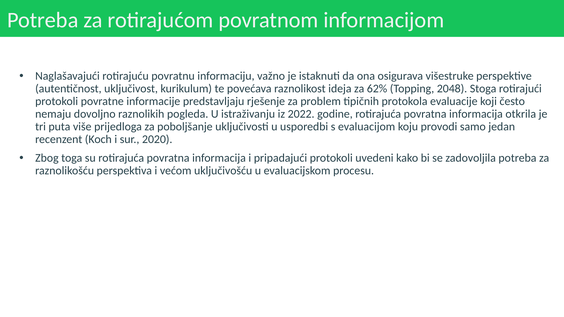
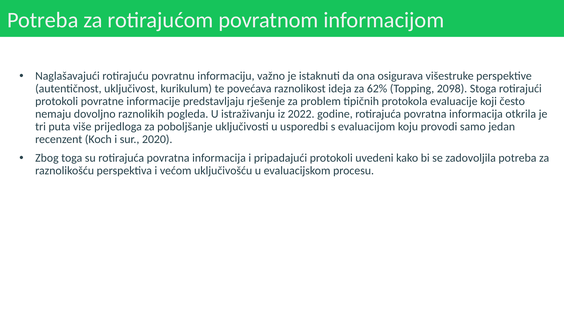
2048: 2048 -> 2098
